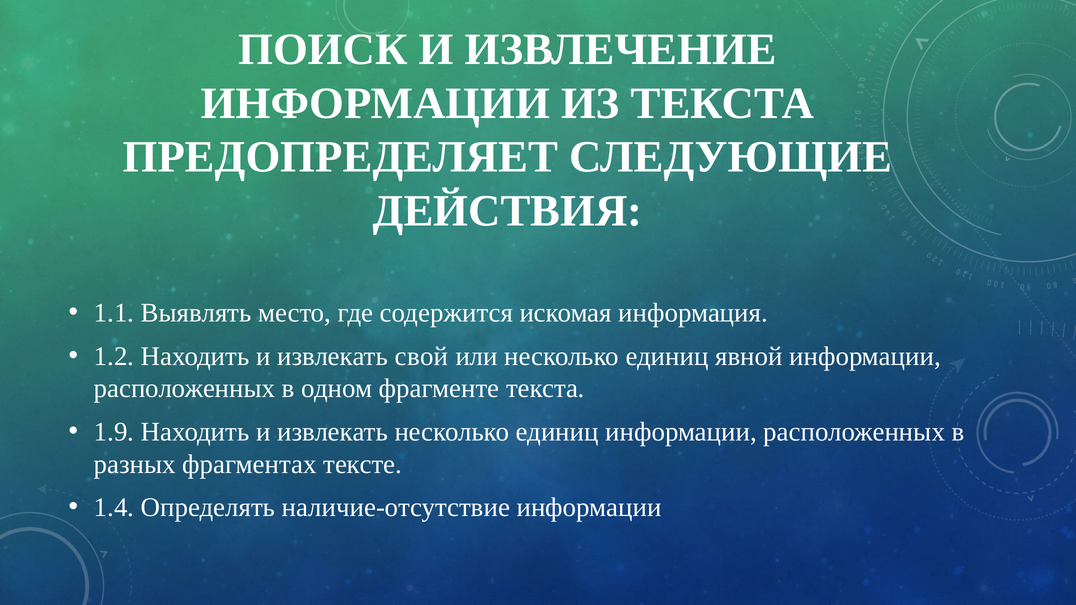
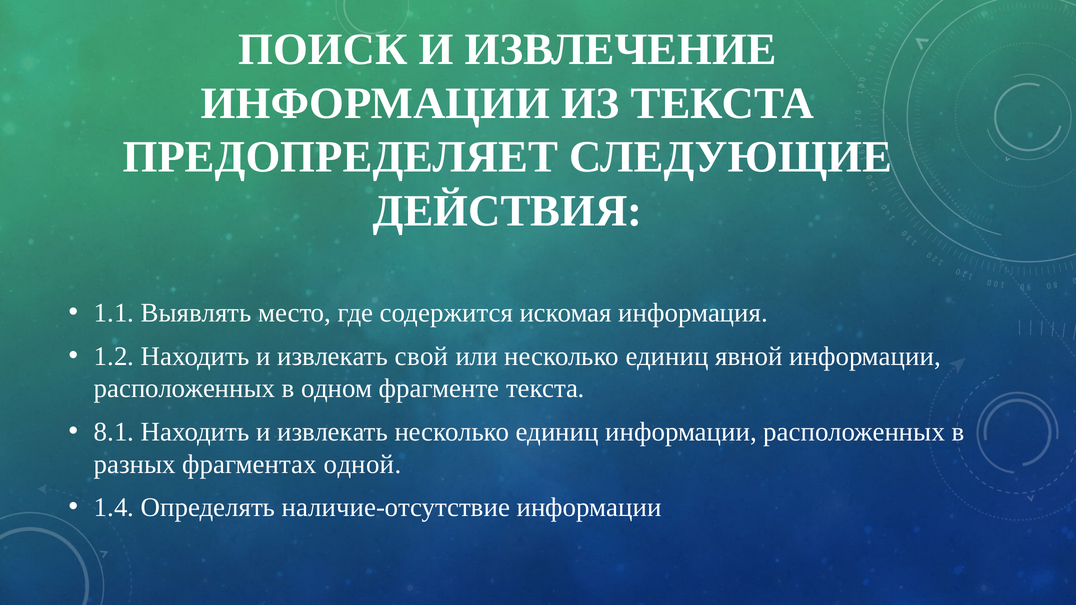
1.9: 1.9 -> 8.1
тексте: тексте -> одной
